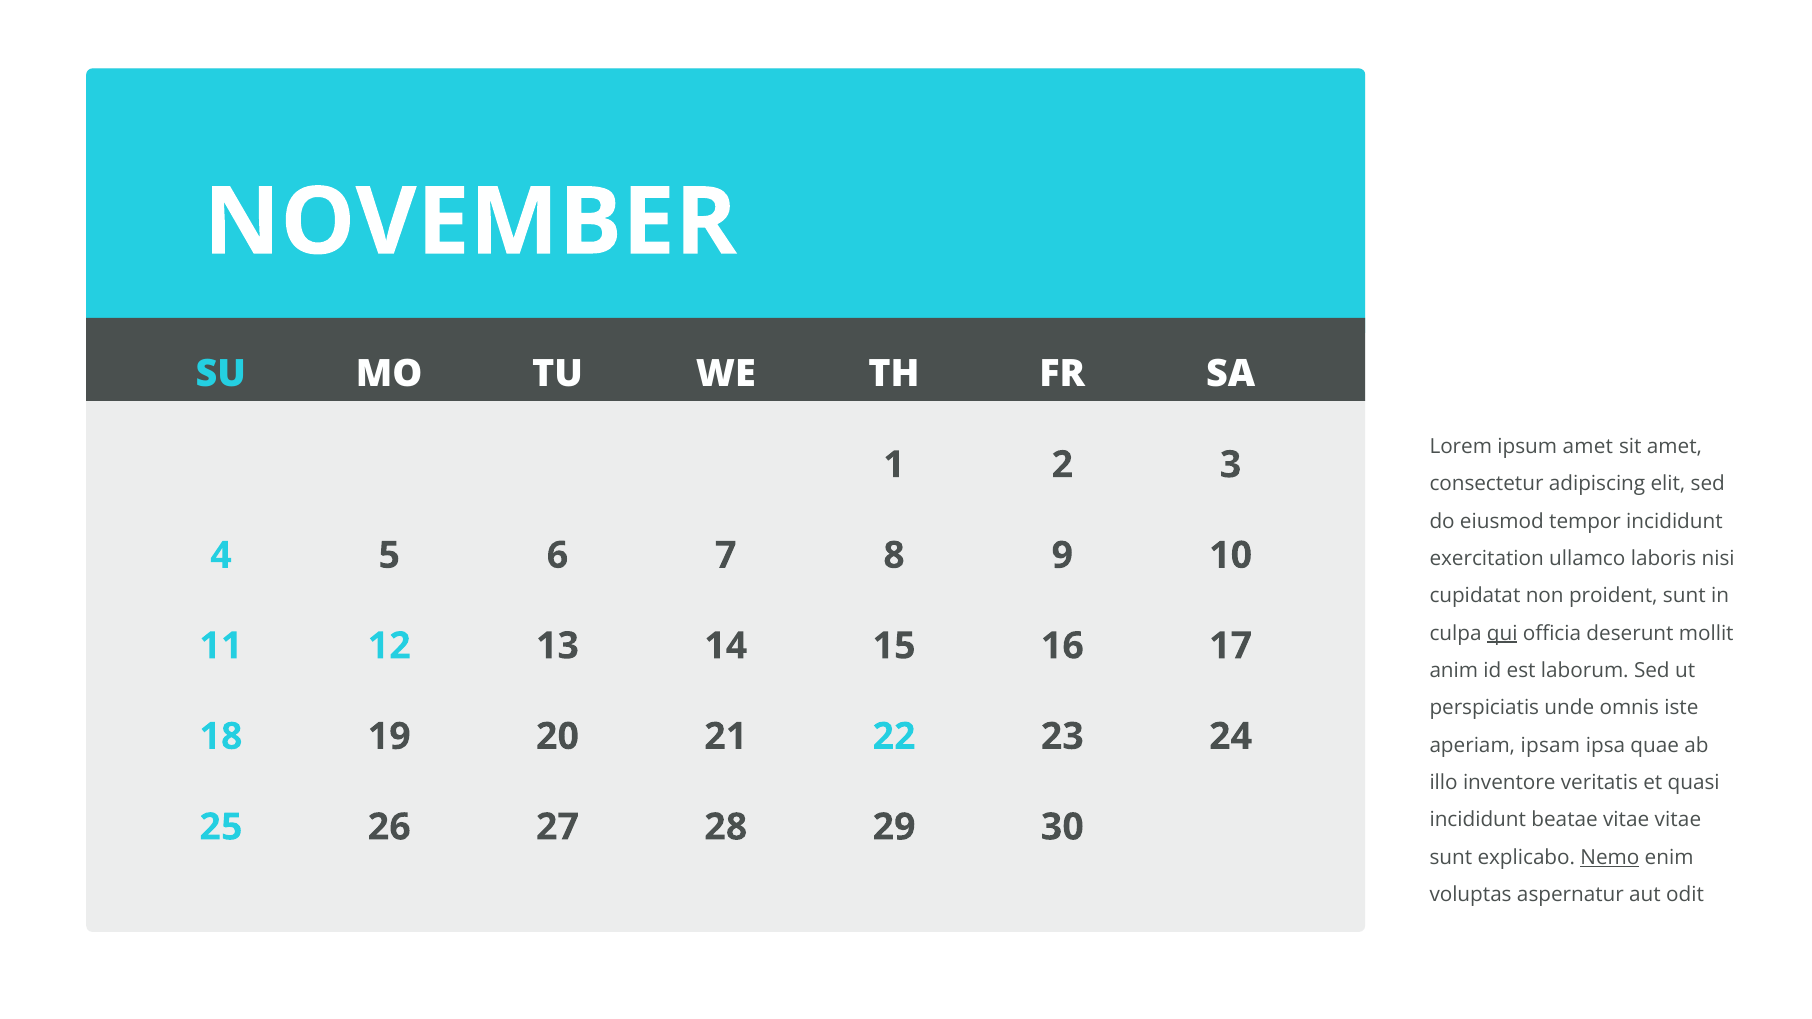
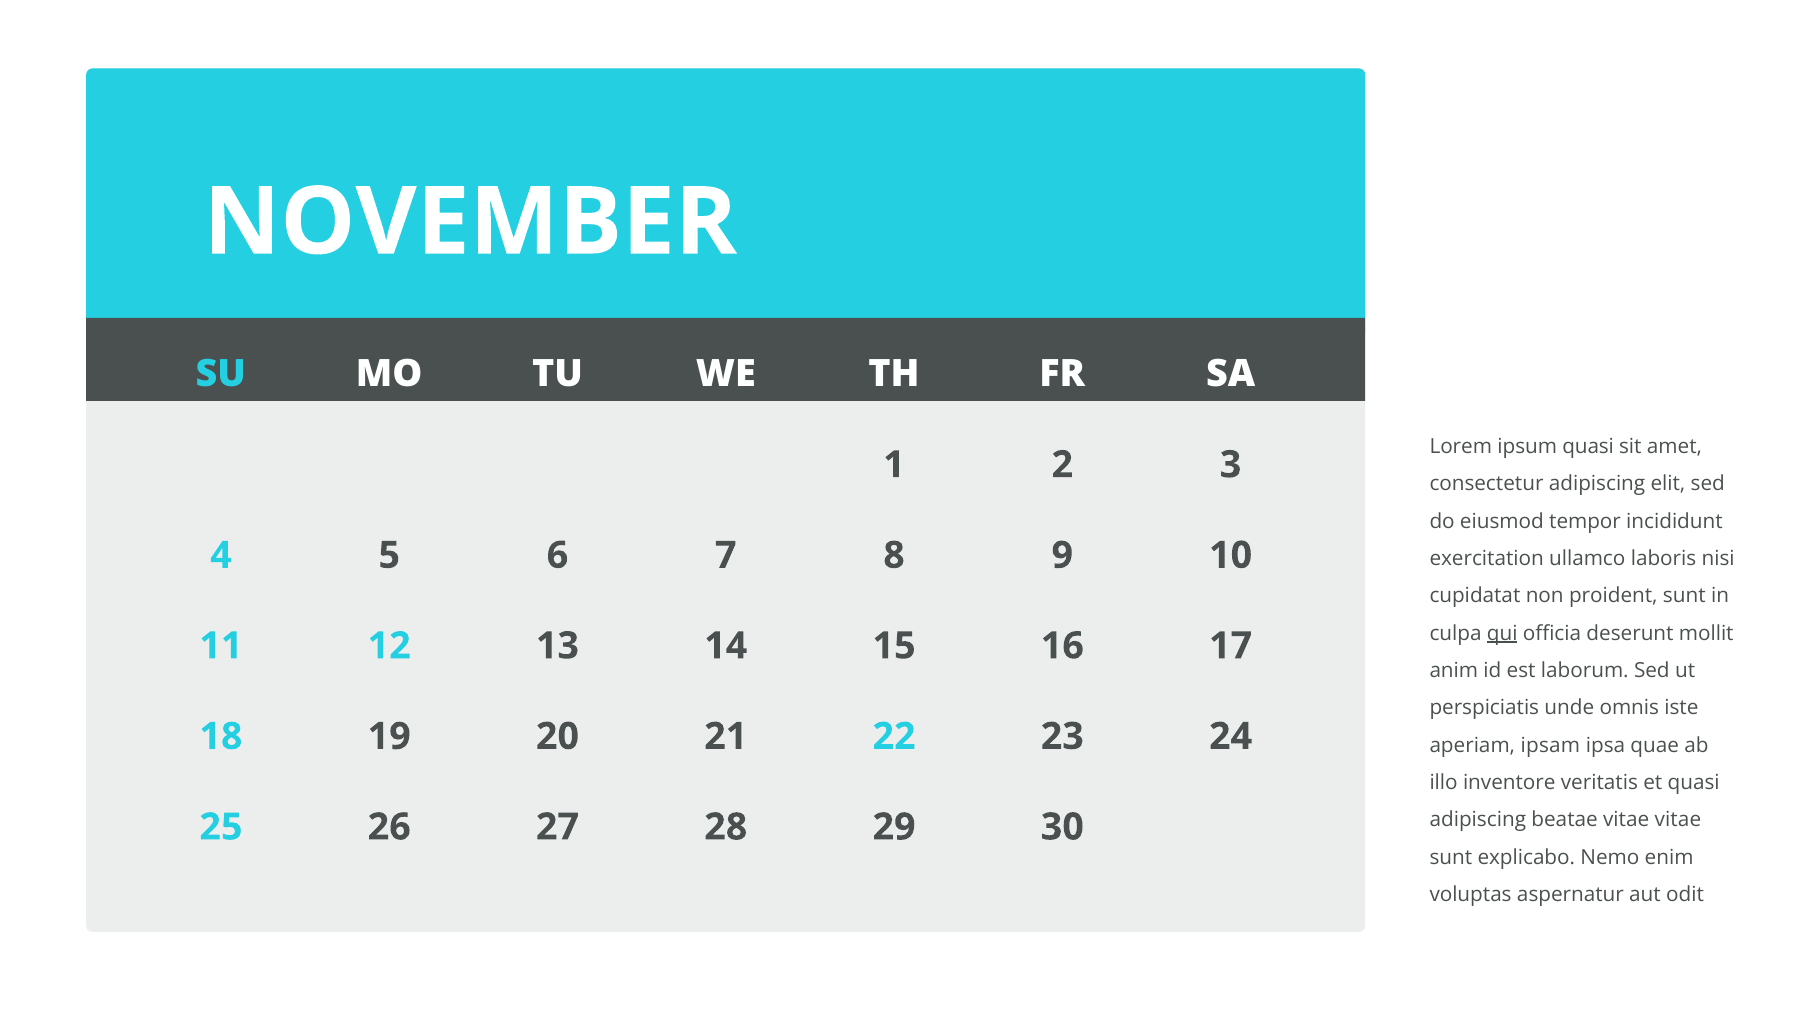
ipsum amet: amet -> quasi
incididunt at (1478, 820): incididunt -> adipiscing
Nemo underline: present -> none
